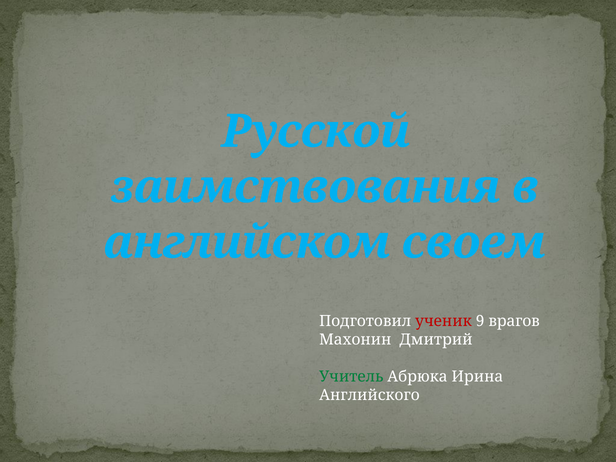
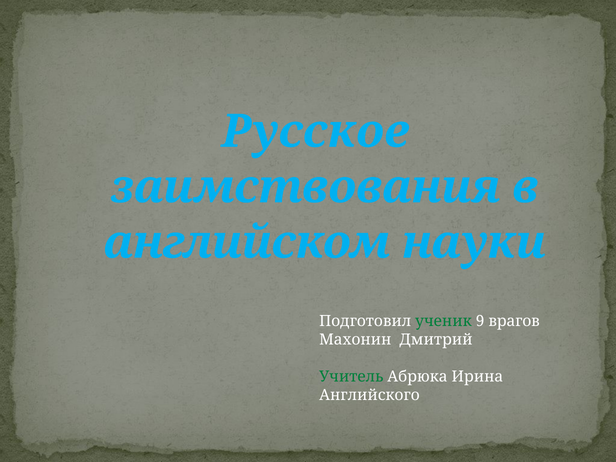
Русской: Русской -> Русское
своем: своем -> науки
ученик colour: red -> green
